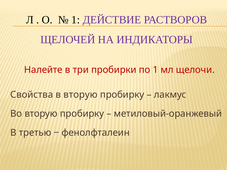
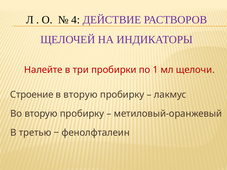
1 at (76, 20): 1 -> 4
Свойства: Свойства -> Строение
